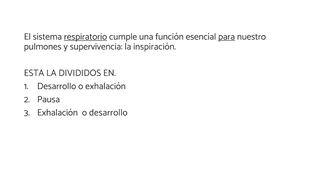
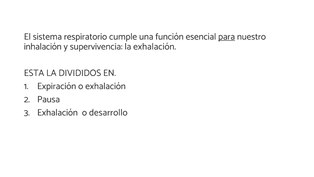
respiratorio underline: present -> none
pulmones: pulmones -> inhalación
la inspiración: inspiración -> exhalación
Desarrollo at (57, 86): Desarrollo -> Expiración
